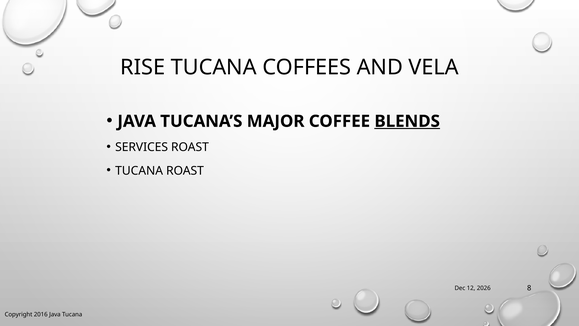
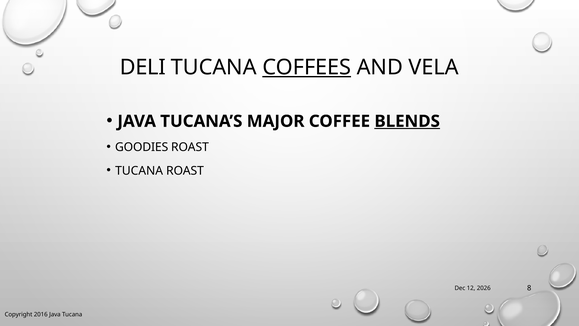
RISE: RISE -> DELI
COFFEES underline: none -> present
SERVICES: SERVICES -> GOODIES
